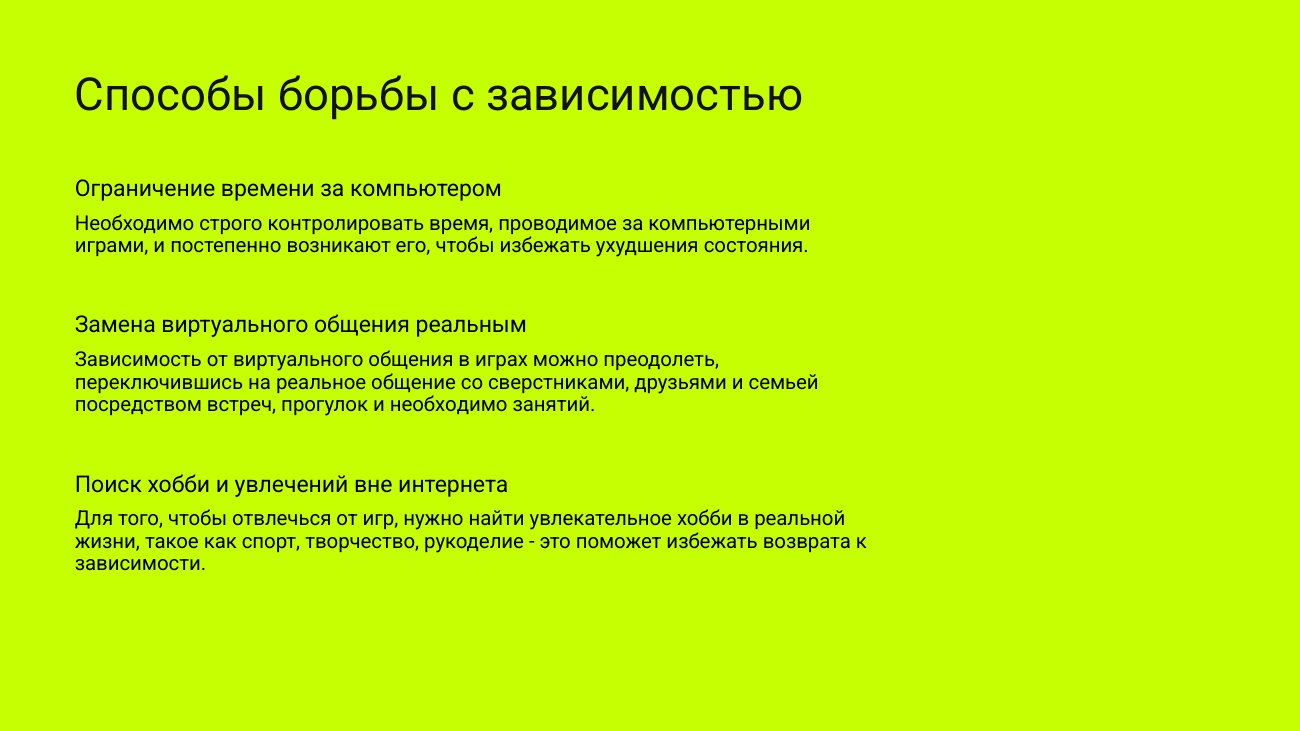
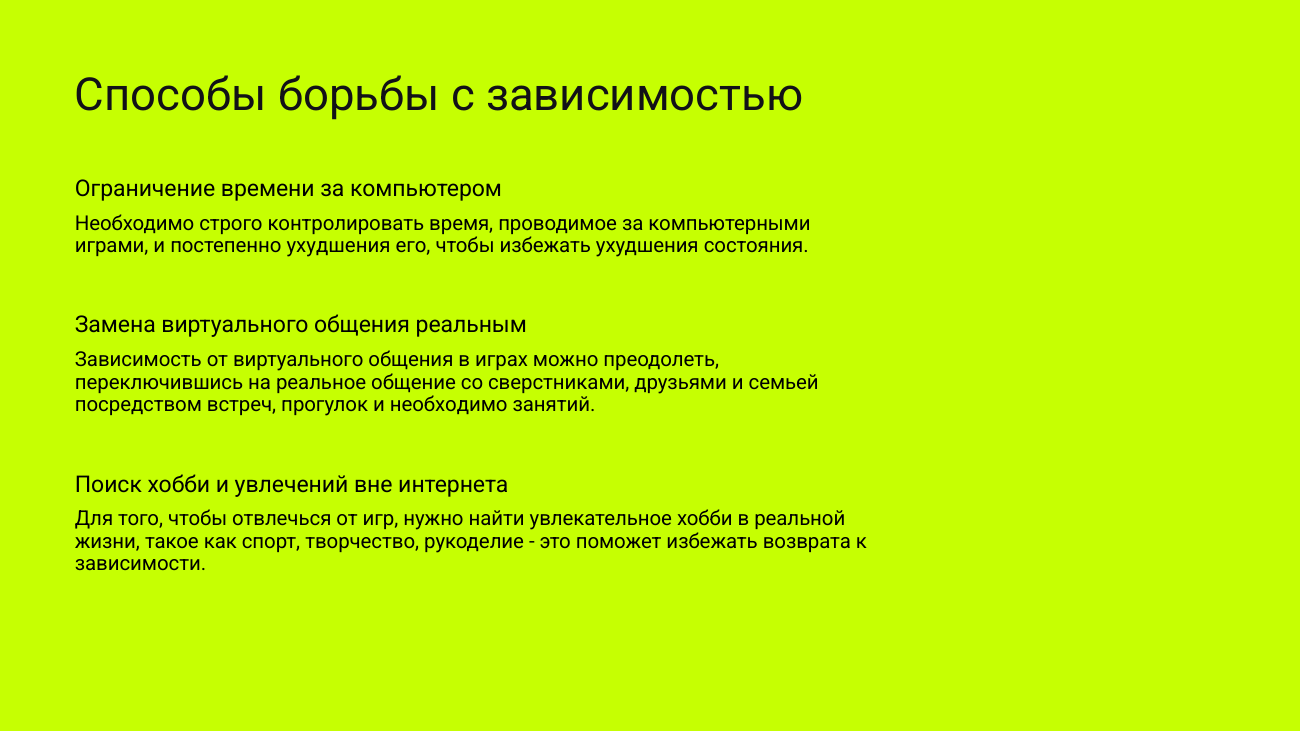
постепенно возникают: возникают -> ухудшения
